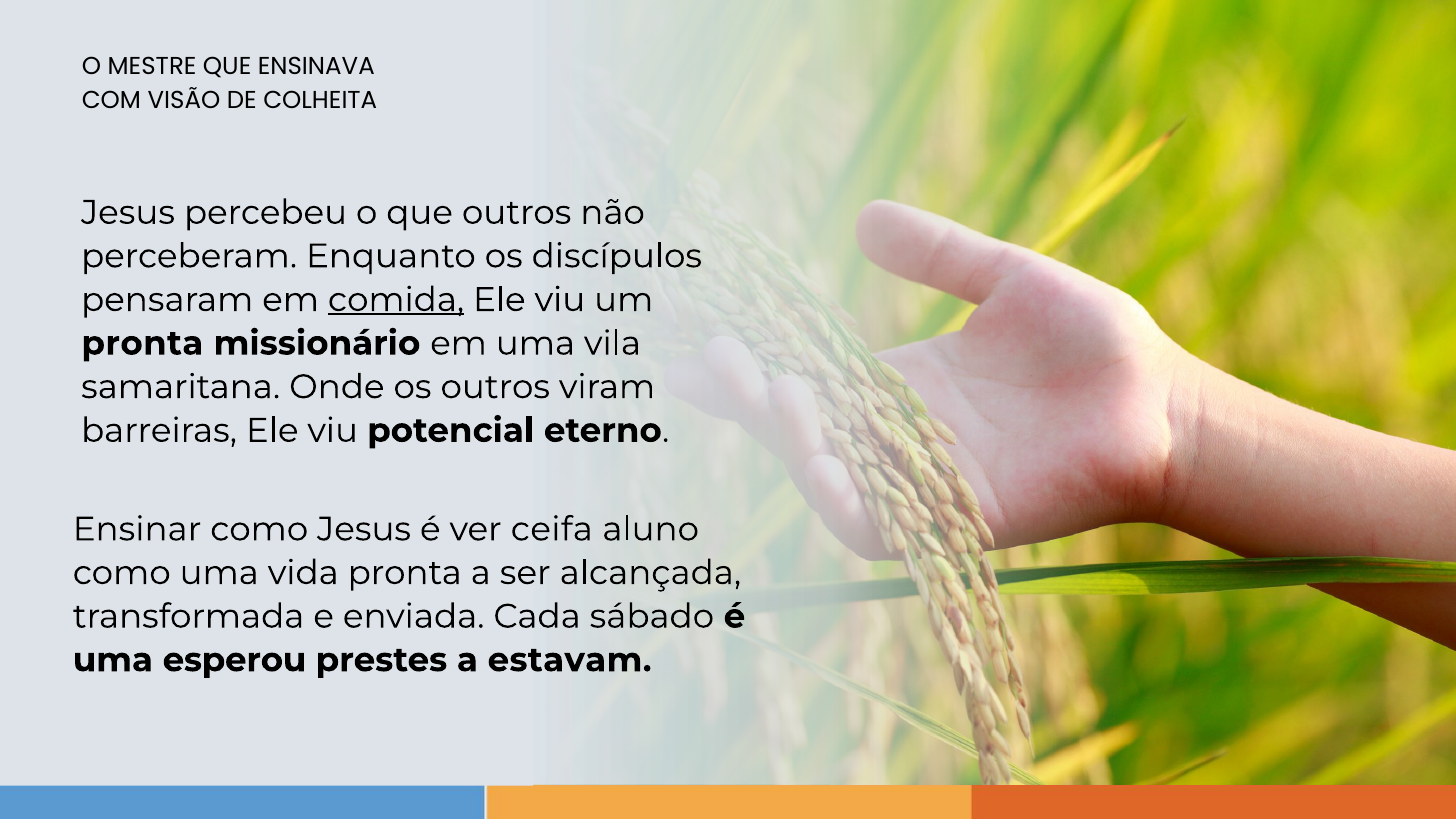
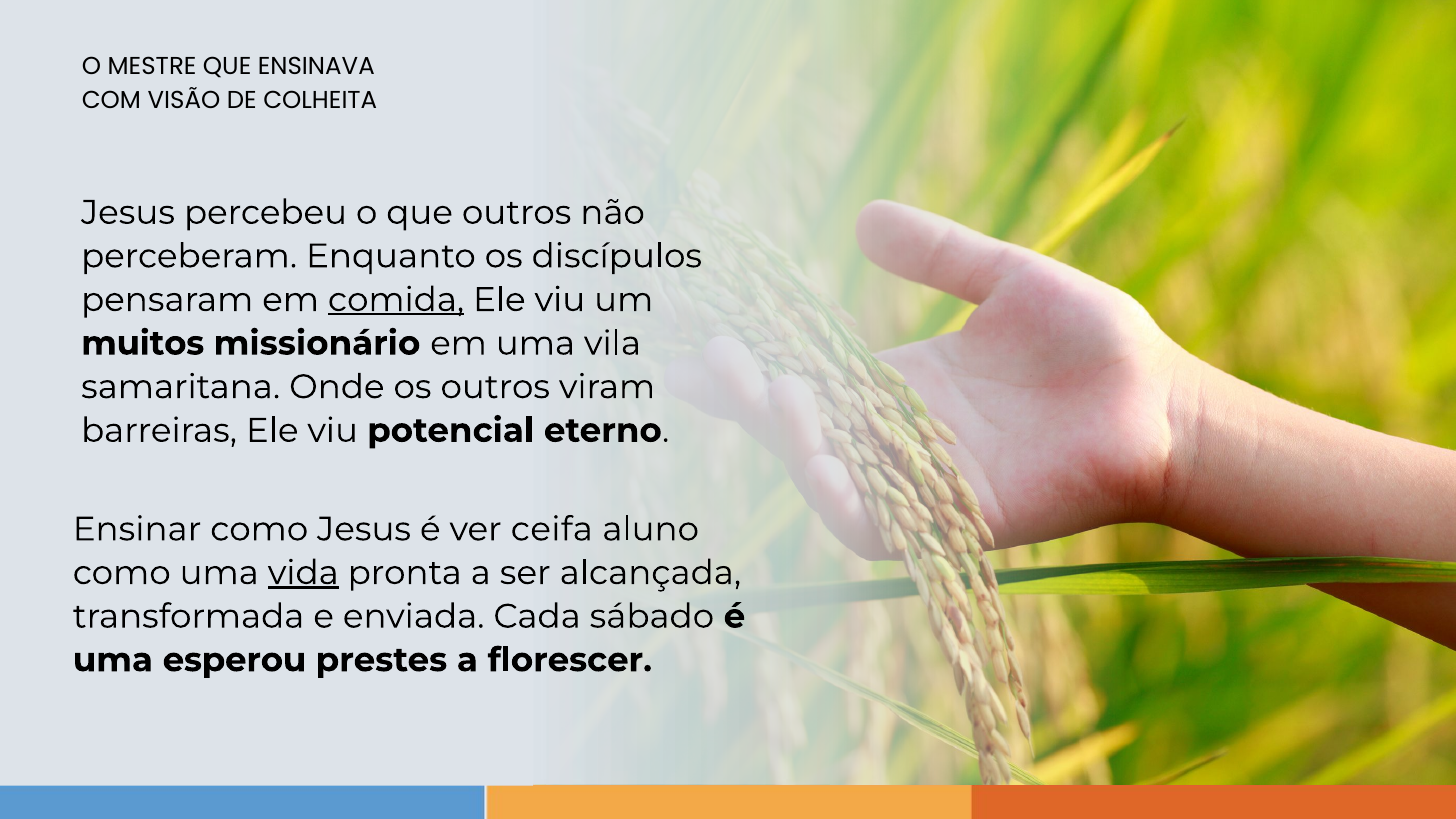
pronta at (142, 343): pronta -> muitos
vida underline: none -> present
estavam: estavam -> florescer
